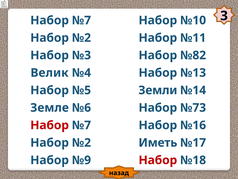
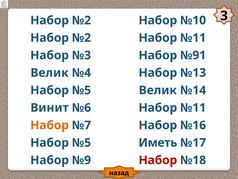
№7 at (81, 20): №7 -> №2
№82: №82 -> №91
Земли at (158, 90): Земли -> Велик
Земле: Земле -> Винит
№73 at (193, 107): №73 -> №11
Набор at (50, 125) colour: red -> orange
№2 at (81, 142): №2 -> №5
